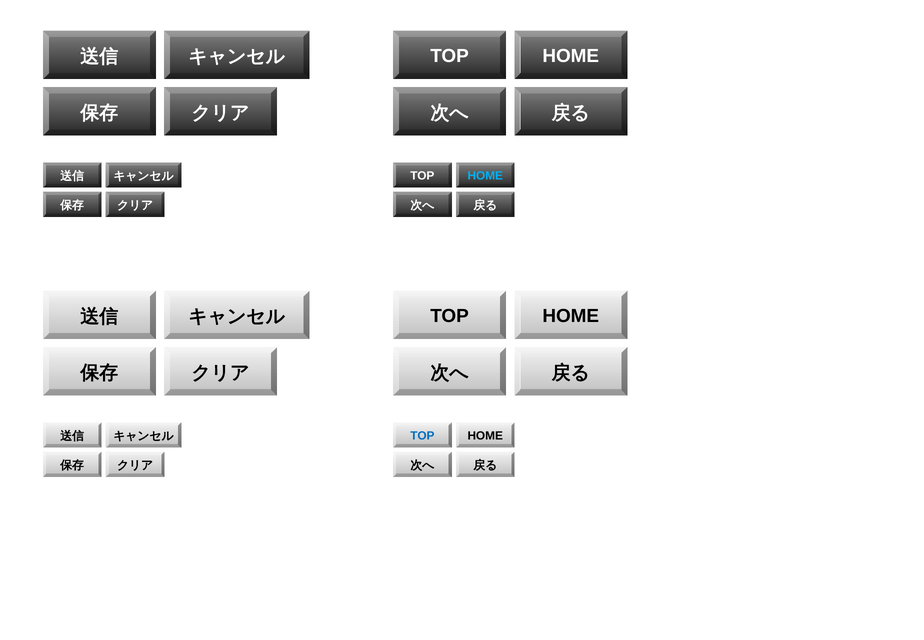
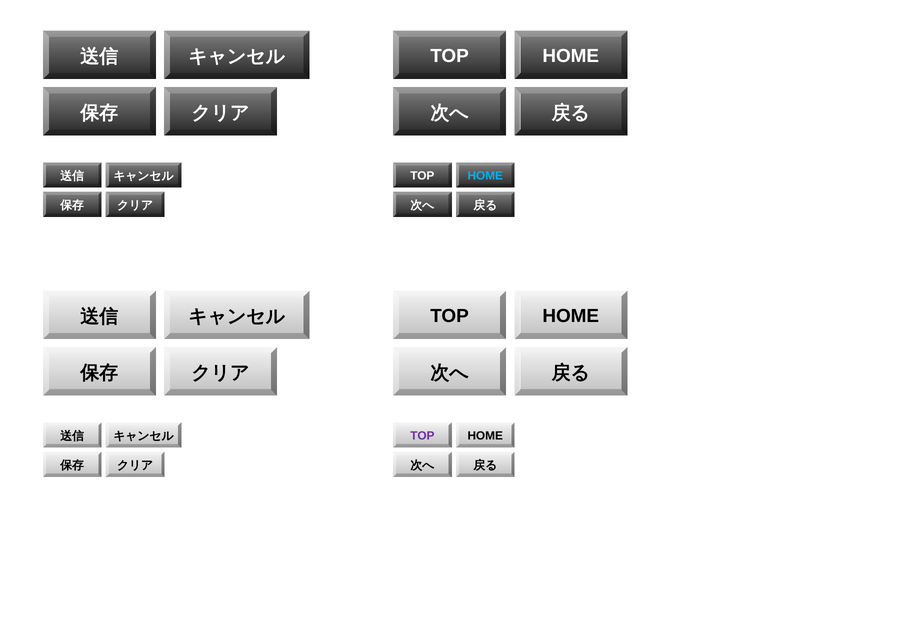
TOP at (422, 436) colour: blue -> purple
